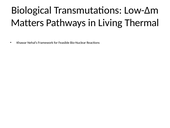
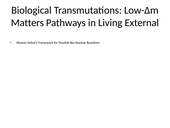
Thermal: Thermal -> External
